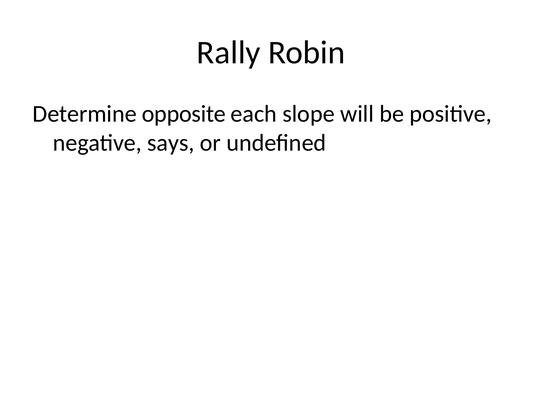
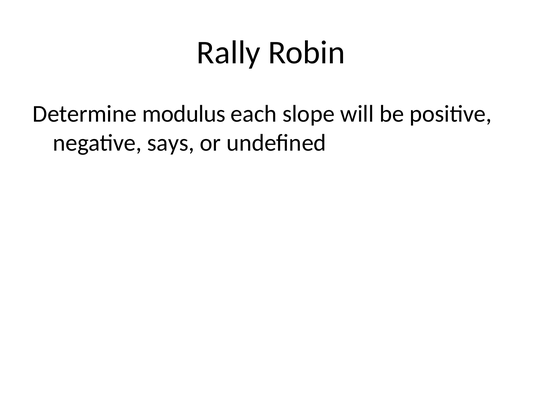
opposite: opposite -> modulus
